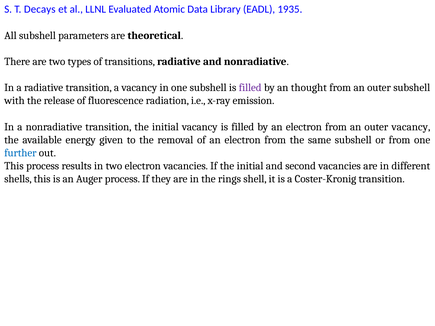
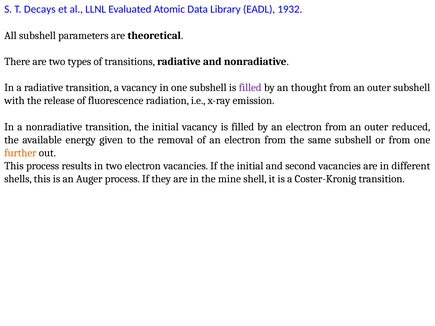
1935: 1935 -> 1932
outer vacancy: vacancy -> reduced
further colour: blue -> orange
rings: rings -> mine
